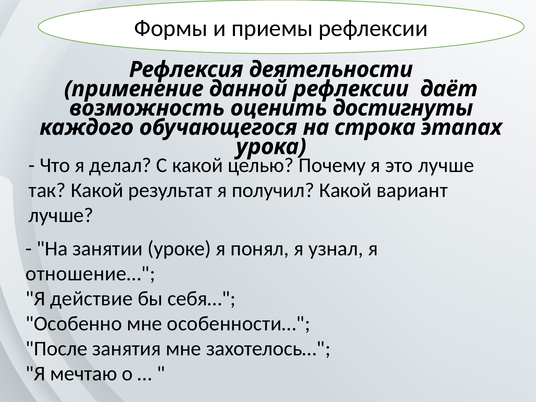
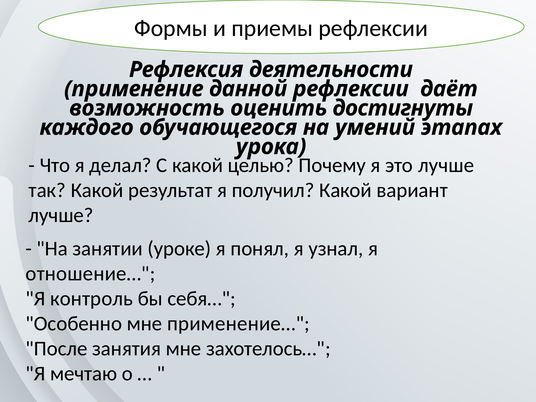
строка: строка -> умений
действие: действие -> контроль
особенности…: особенности… -> применение…
